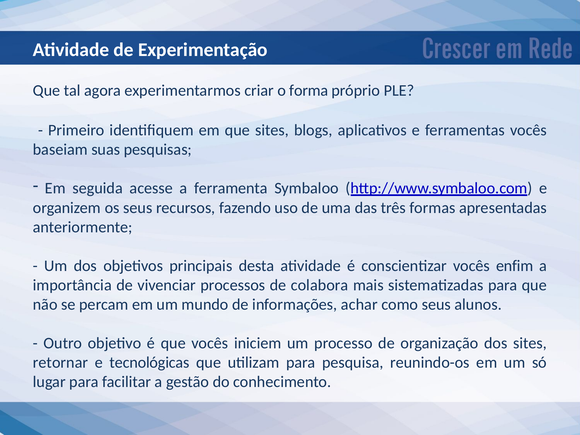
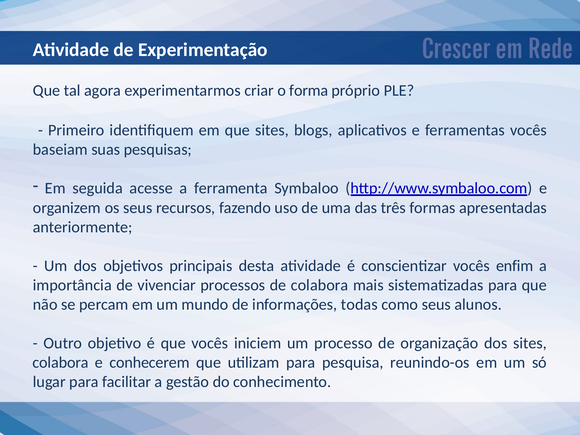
achar: achar -> todas
retornar at (60, 363): retornar -> colabora
tecnológicas: tecnológicas -> conhecerem
